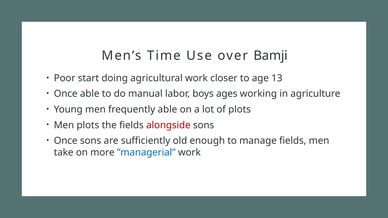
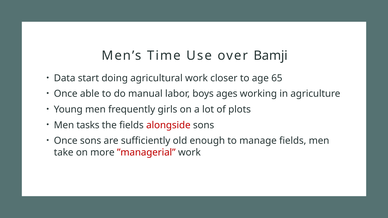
Poor: Poor -> Data
13: 13 -> 65
frequently able: able -> girls
Men plots: plots -> tasks
”managerial colour: blue -> red
